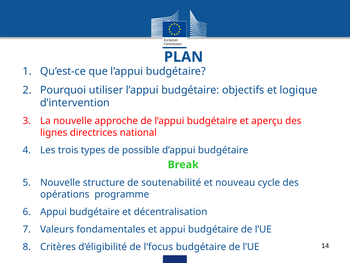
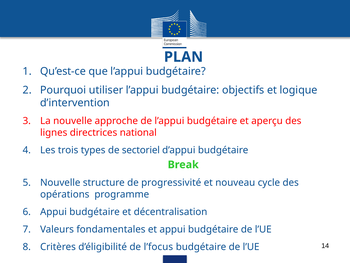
possible: possible -> sectoriel
soutenabilité: soutenabilité -> progressivité
